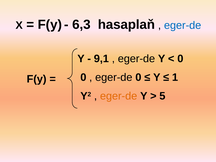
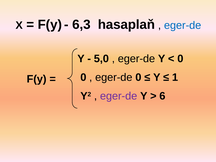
9,1: 9,1 -> 5,0
eger-de at (119, 96) colour: orange -> purple
5: 5 -> 6
